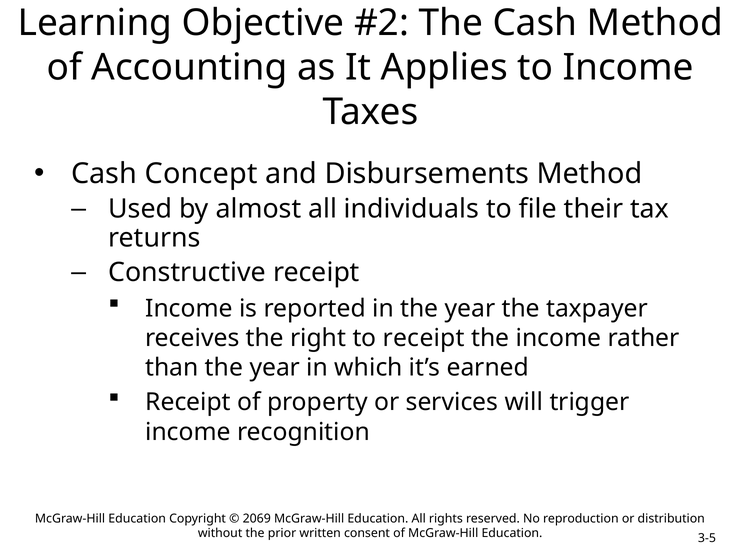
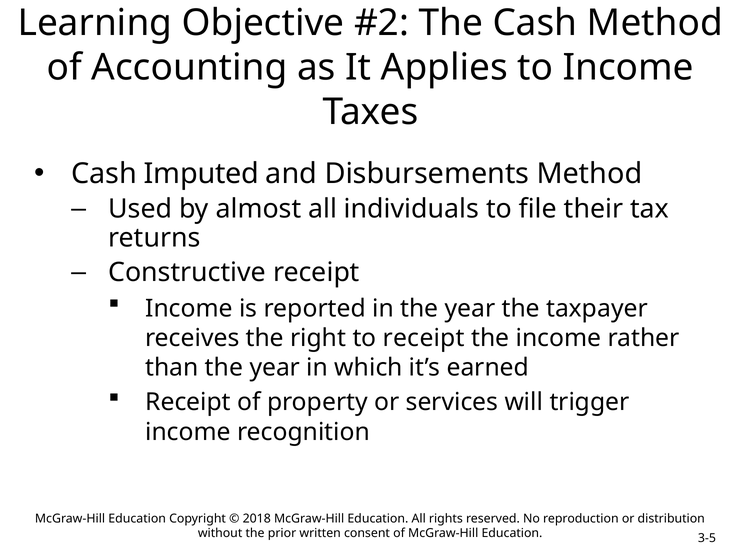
Concept: Concept -> Imputed
2069: 2069 -> 2018
